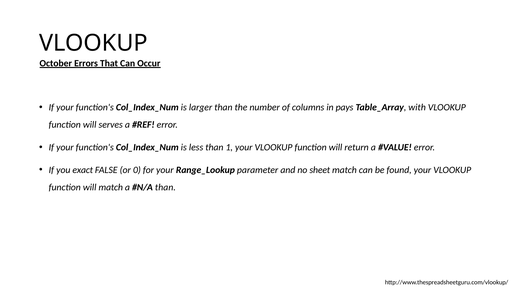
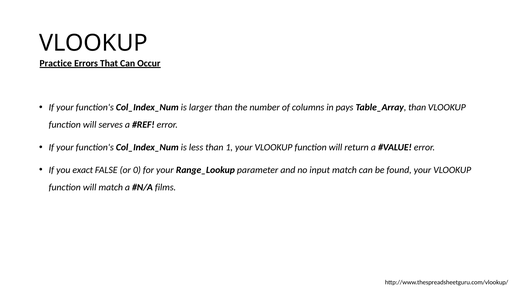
October: October -> Practice
Table_Array with: with -> than
sheet: sheet -> input
than at (165, 188): than -> films
